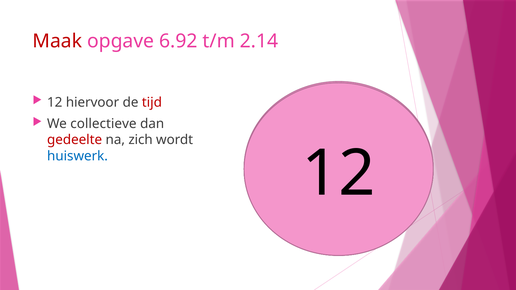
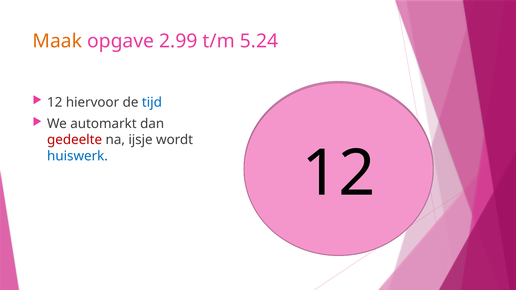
Maak colour: red -> orange
6.92: 6.92 -> 2.99
2.14: 2.14 -> 5.24
tijd colour: red -> blue
collectieve: collectieve -> automarkt
zich: zich -> ijsje
